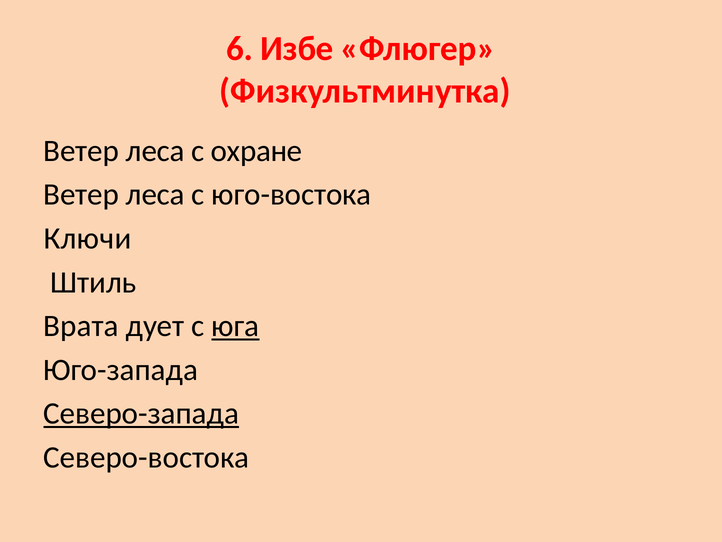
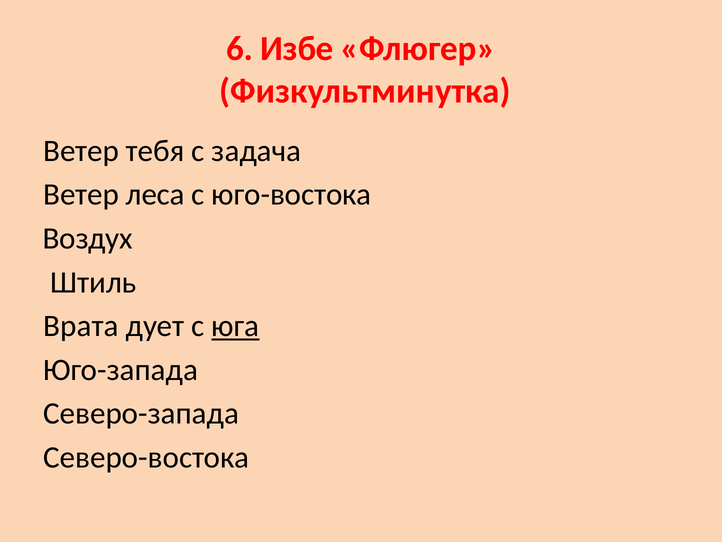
леса at (155, 151): леса -> тебя
охране: охране -> задача
Ключи: Ключи -> Воздух
Северо-запада underline: present -> none
